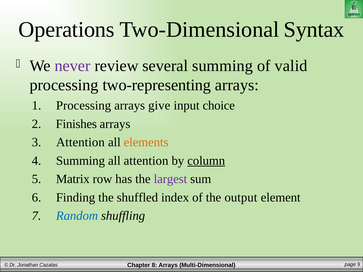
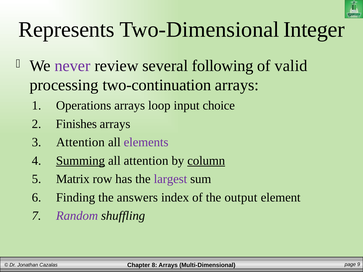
Operations: Operations -> Represents
Syntax: Syntax -> Integer
several summing: summing -> following
two-representing: two-representing -> two-continuation
Processing at (84, 106): Processing -> Operations
give: give -> loop
elements colour: orange -> purple
Summing at (80, 161) underline: none -> present
shuffled: shuffled -> answers
Random colour: blue -> purple
